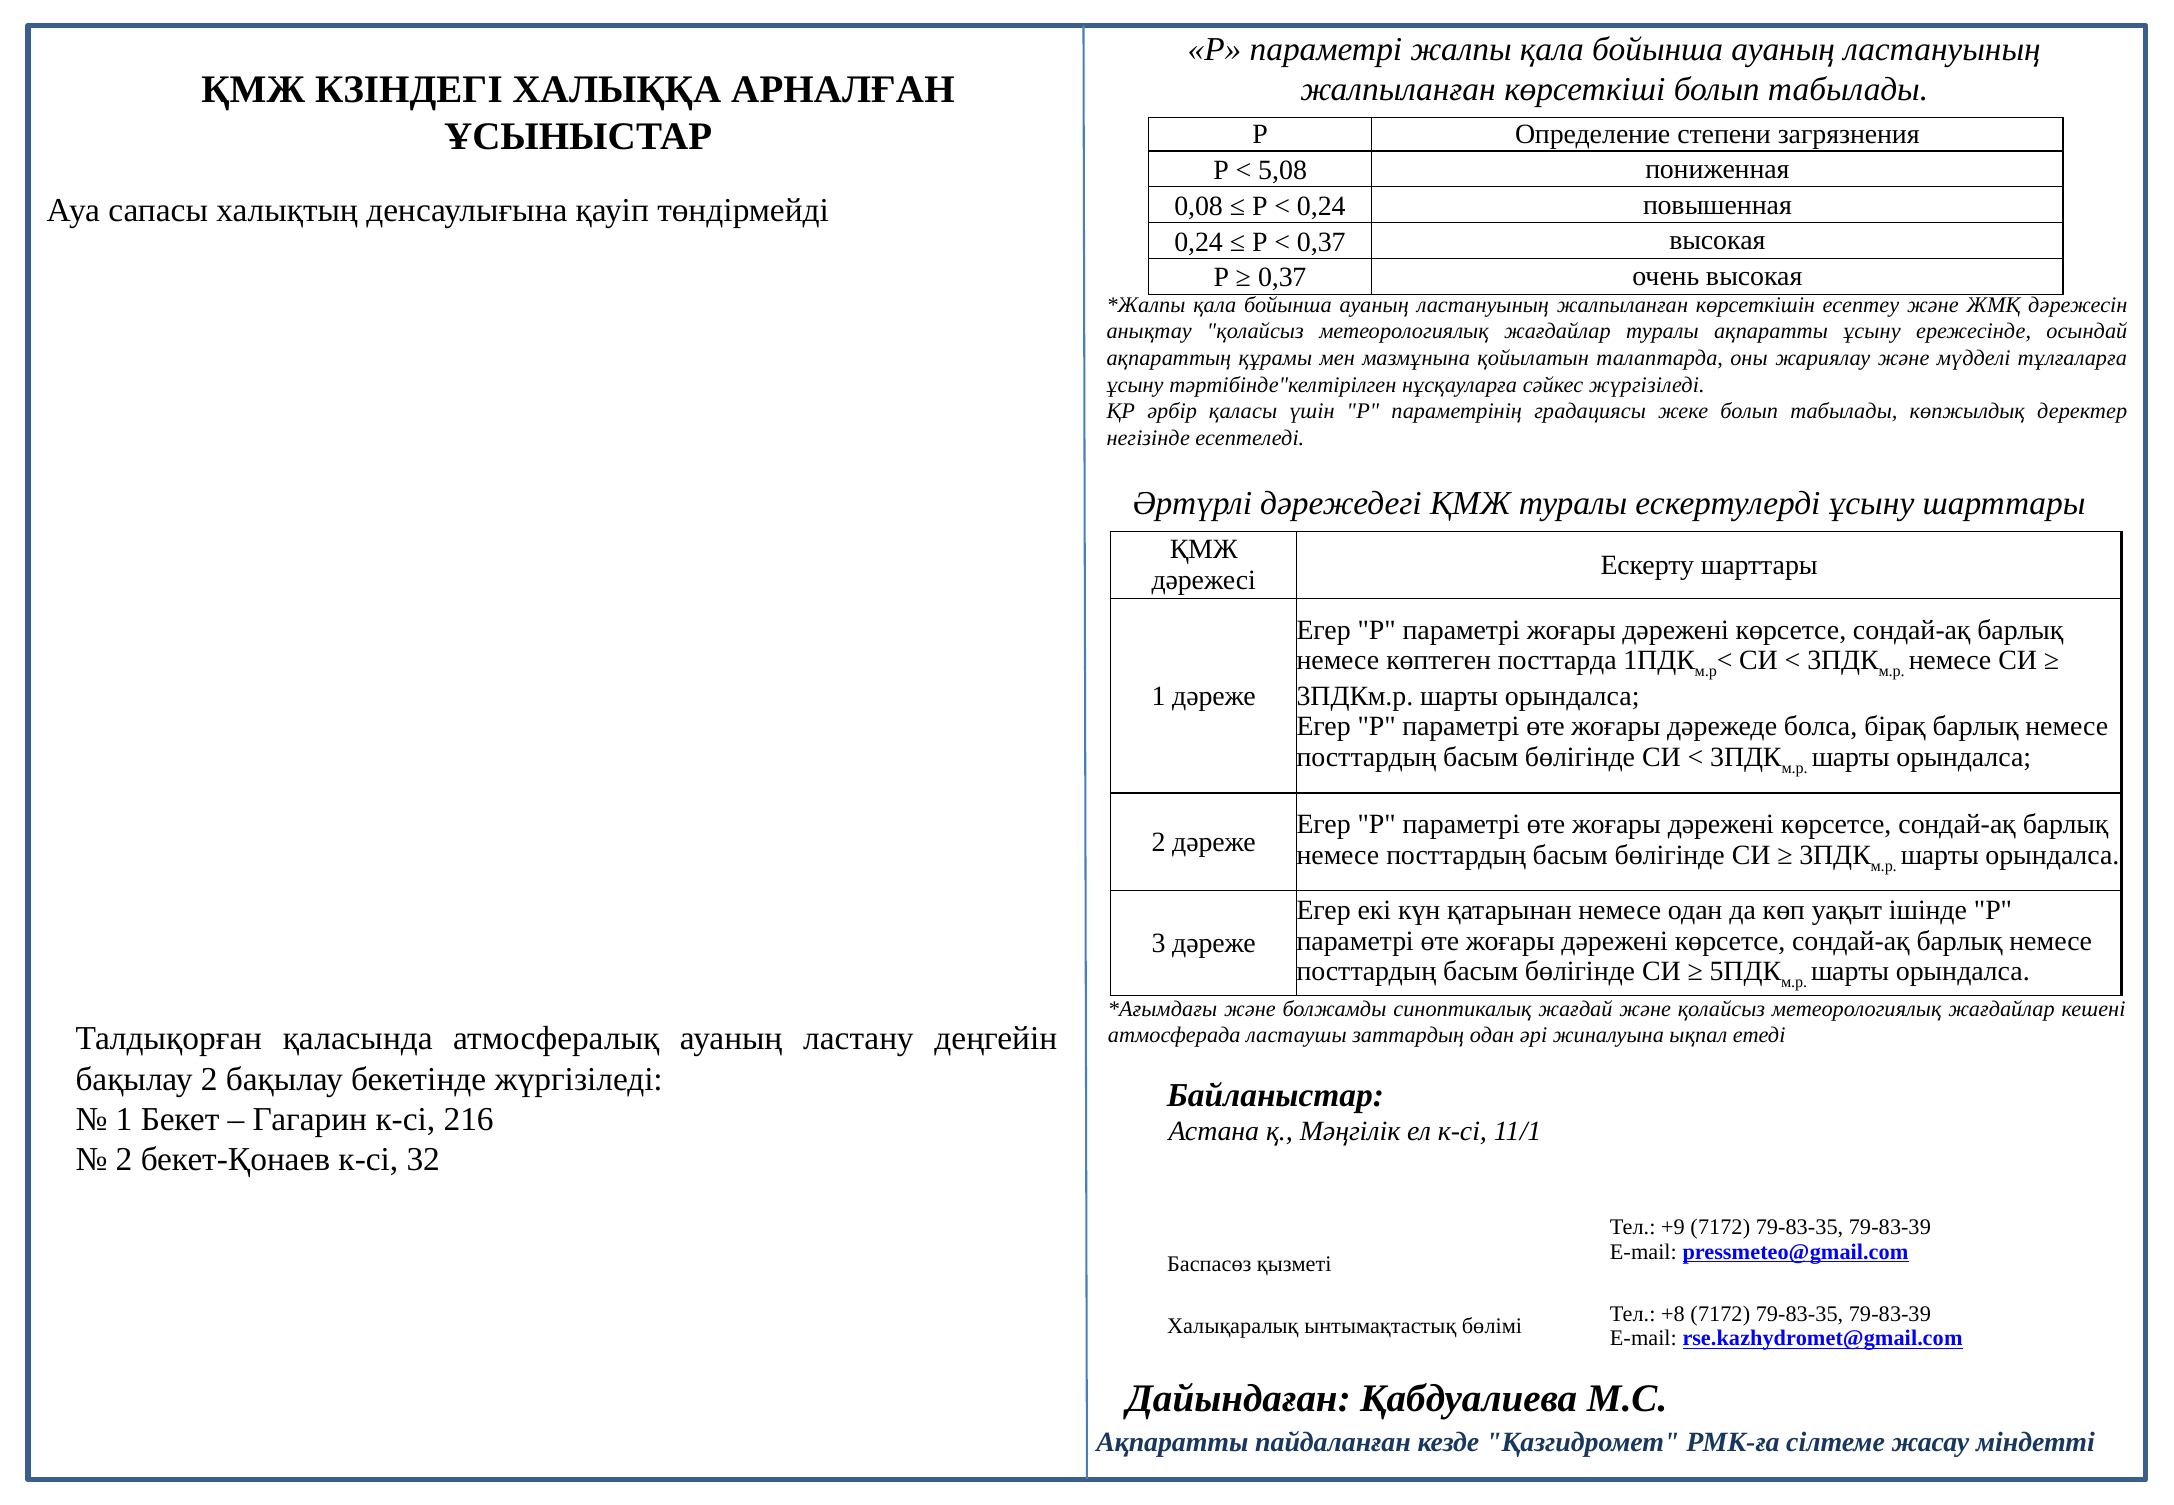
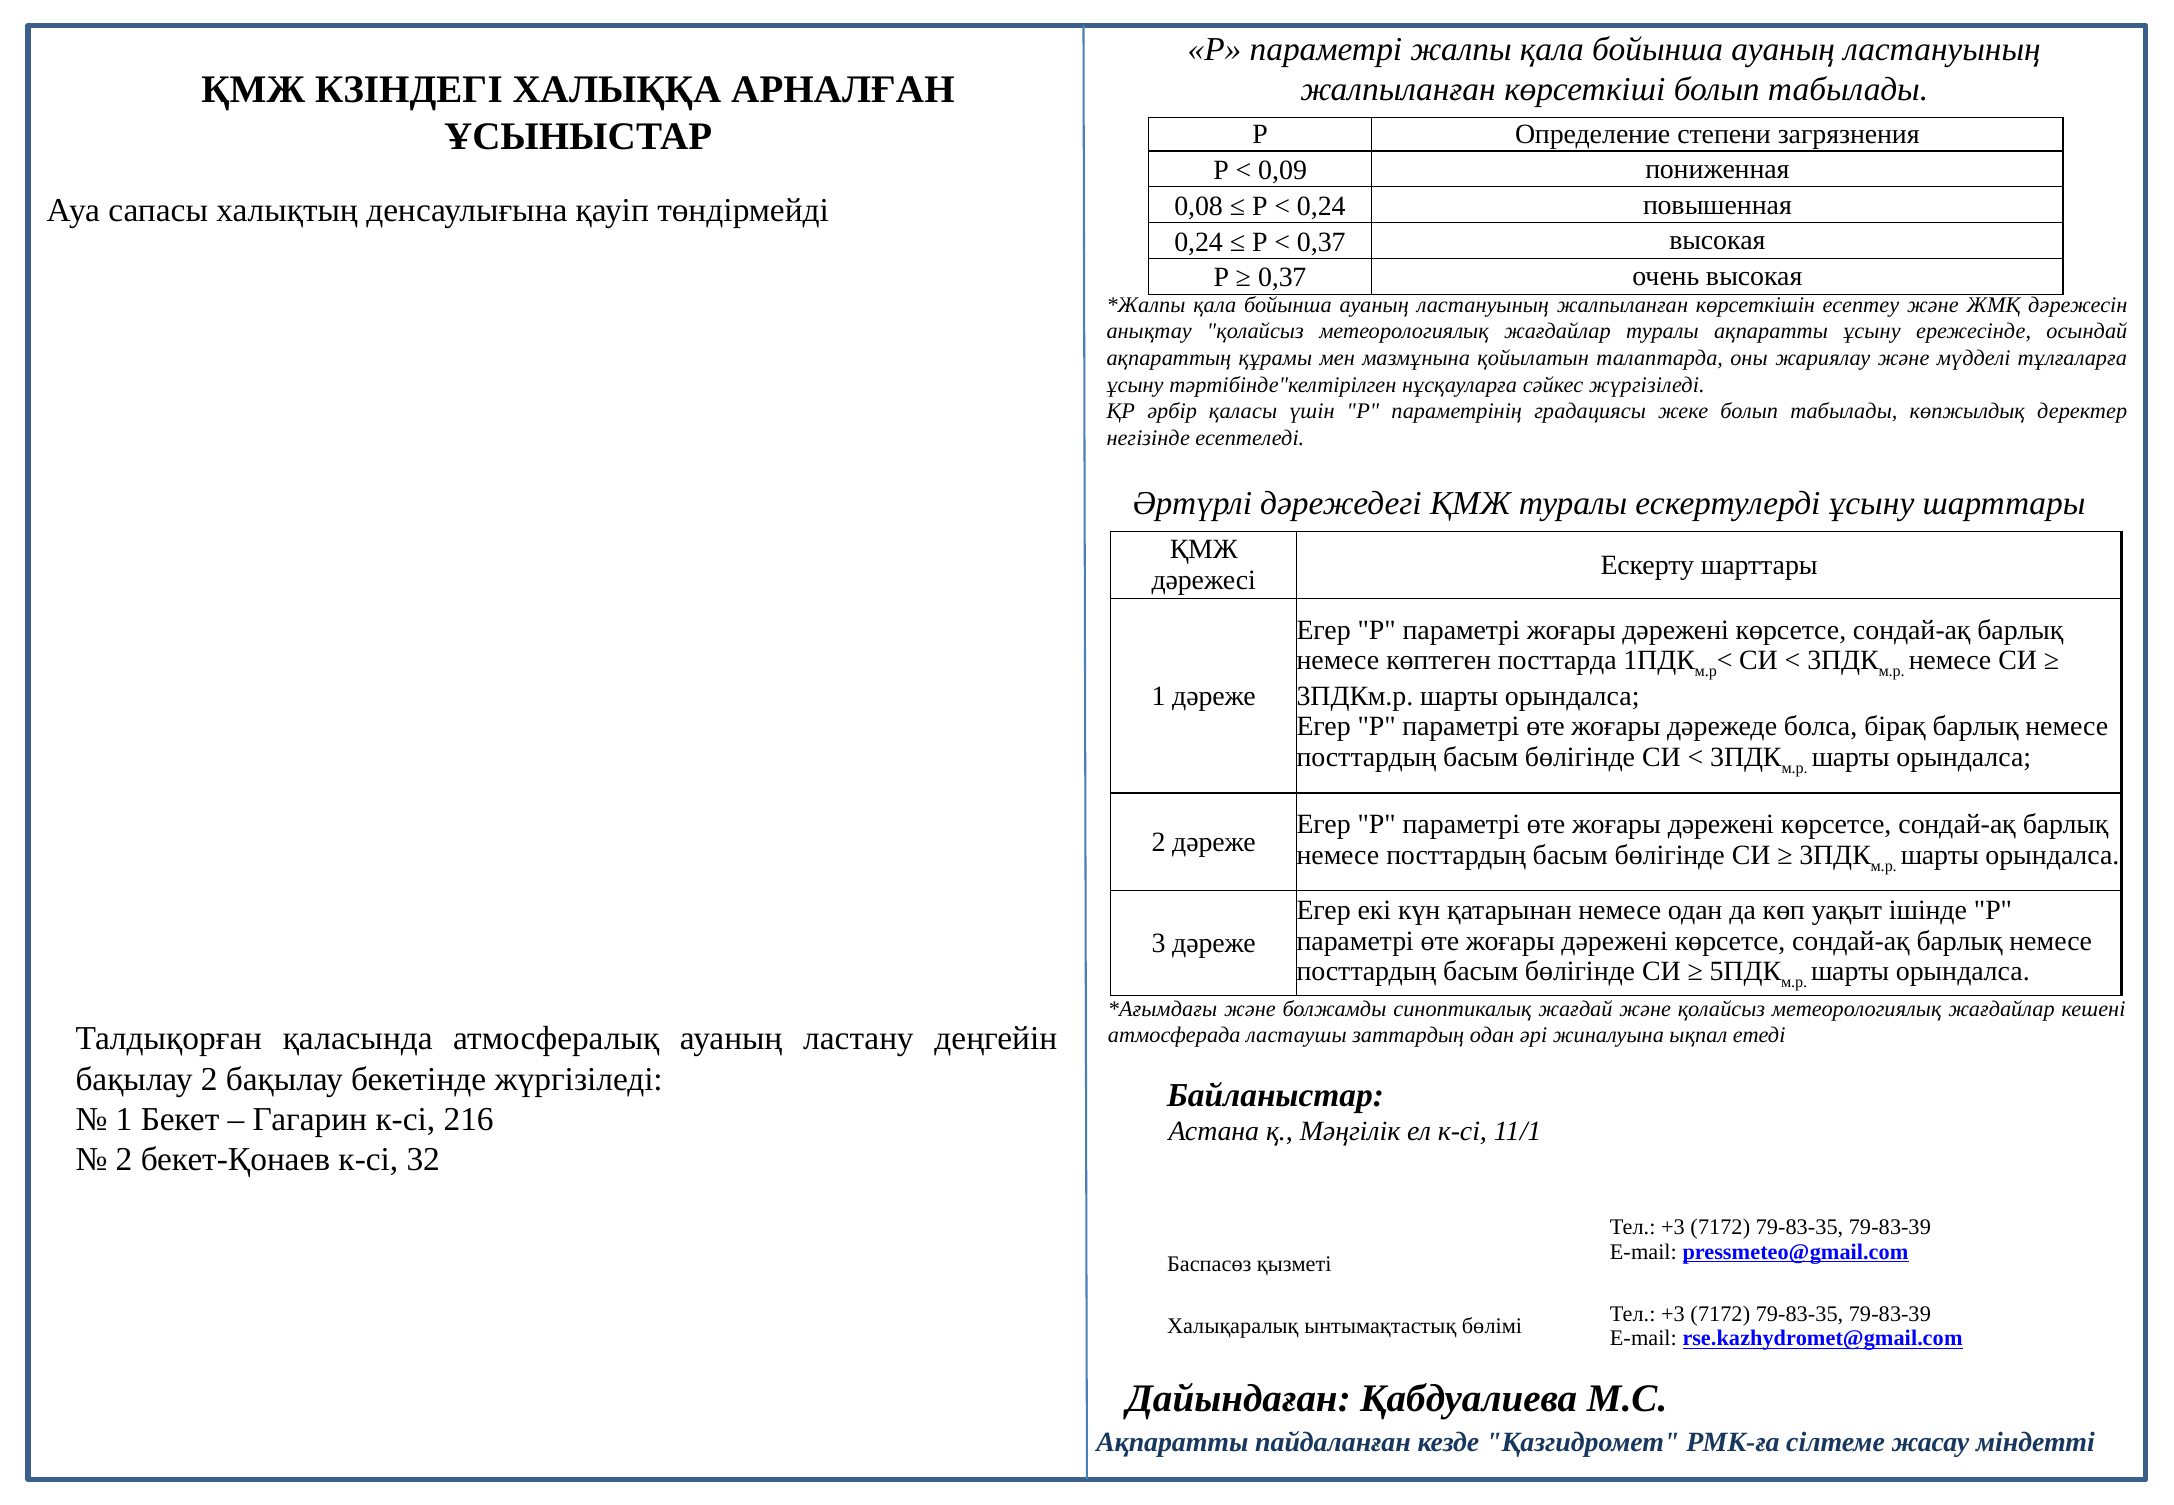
5,08: 5,08 -> 0,09
+9 at (1673, 1227): +9 -> +3
+8 at (1673, 1314): +8 -> +3
